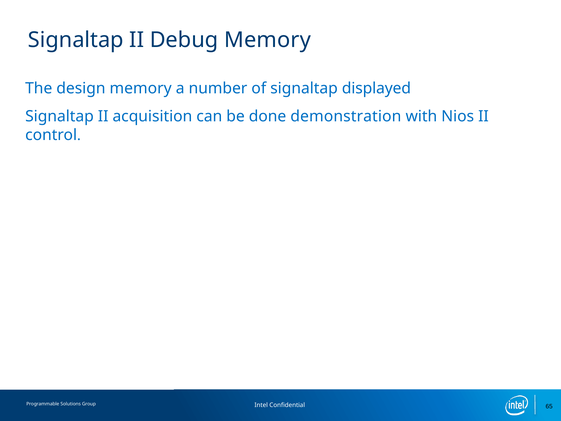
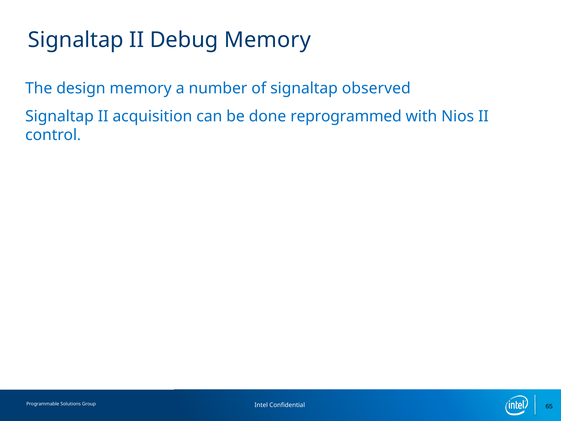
displayed: displayed -> observed
demonstration: demonstration -> reprogrammed
